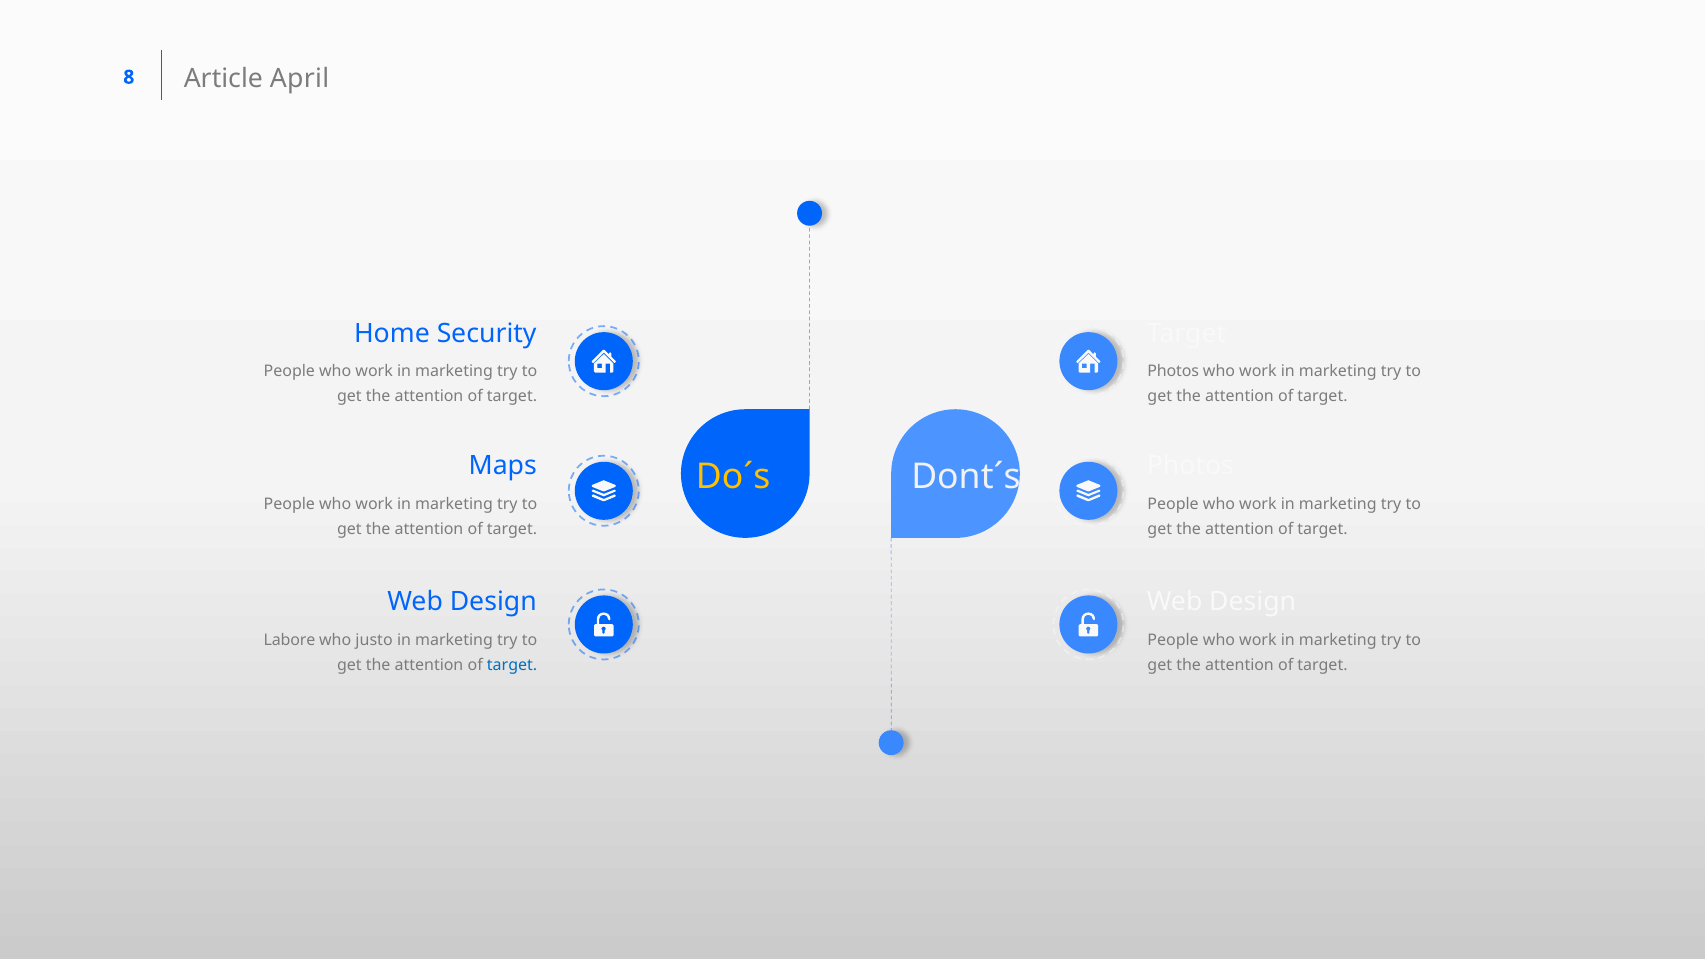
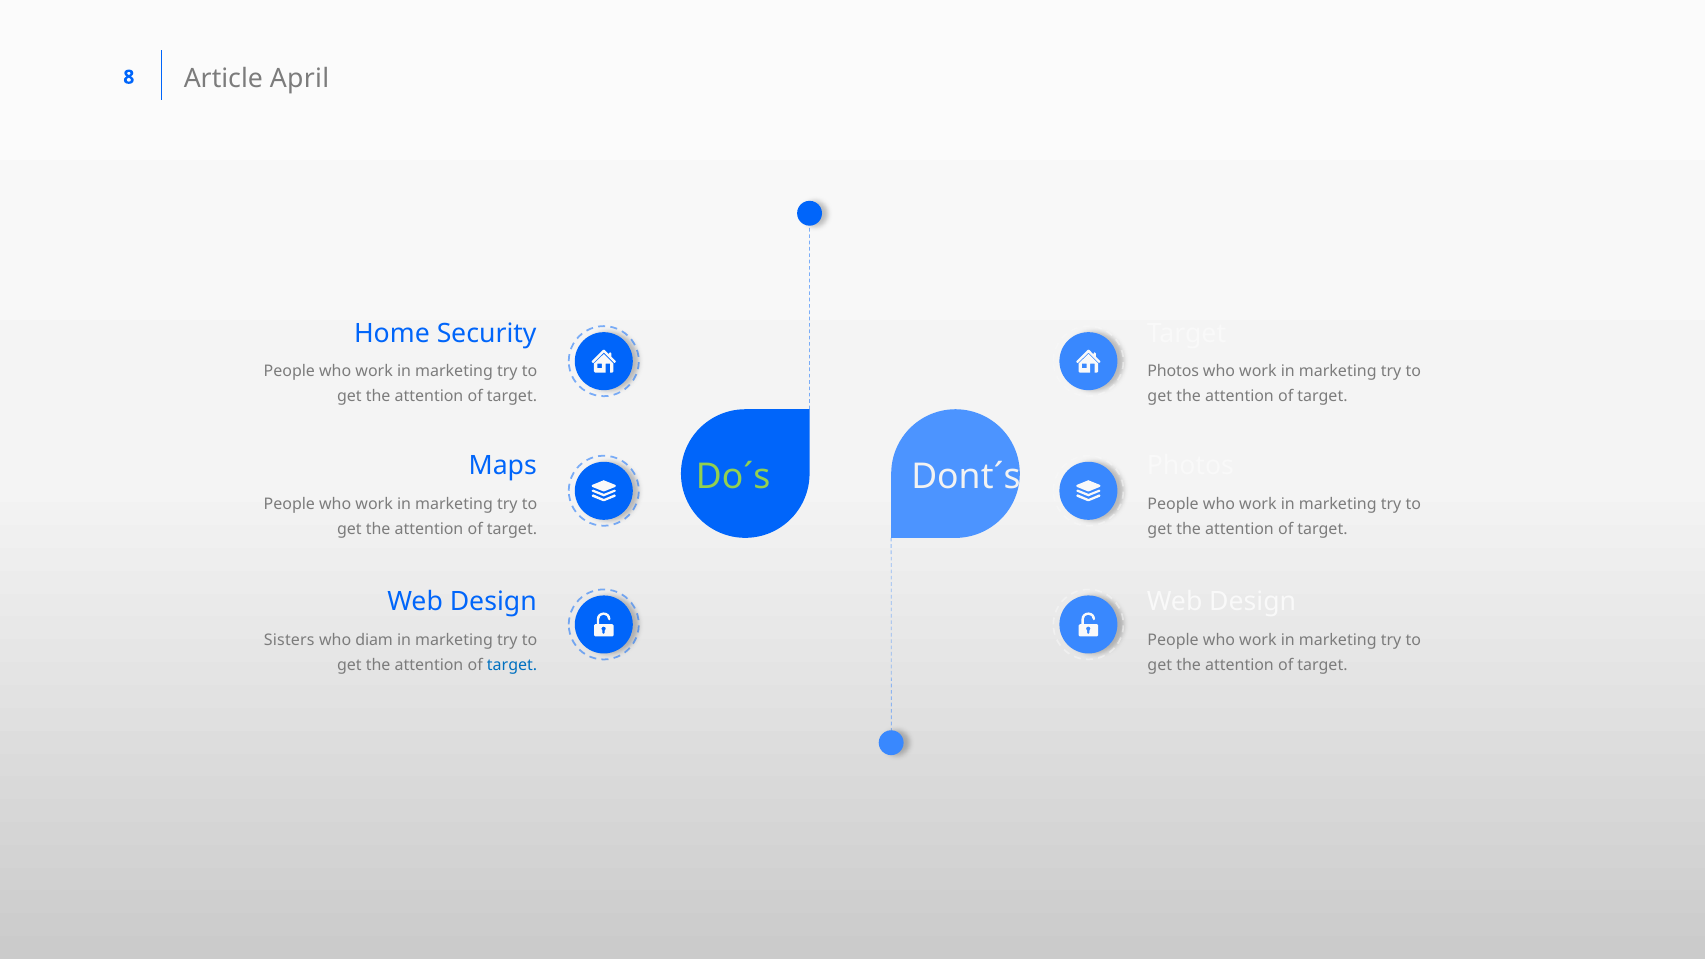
Do´s colour: yellow -> light green
Labore: Labore -> Sisters
justo: justo -> diam
